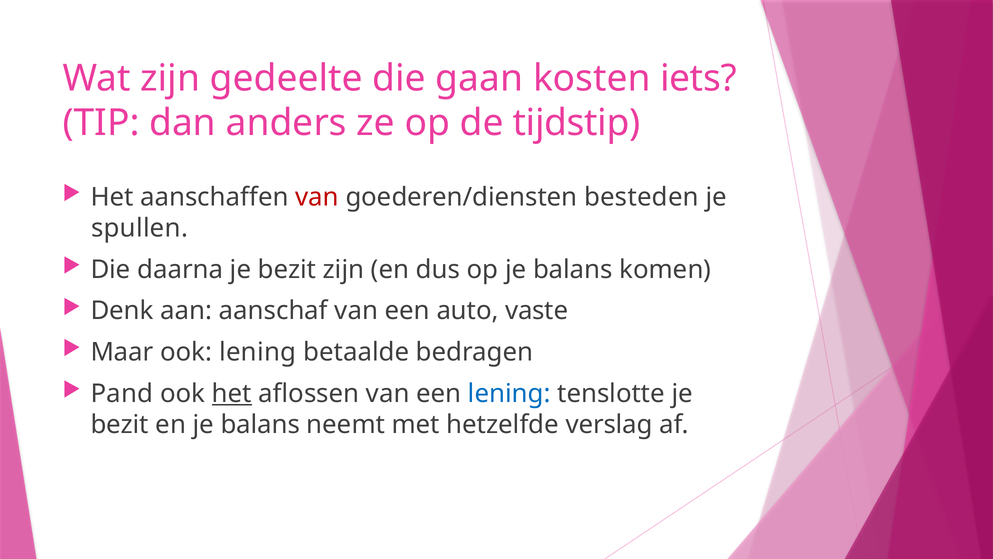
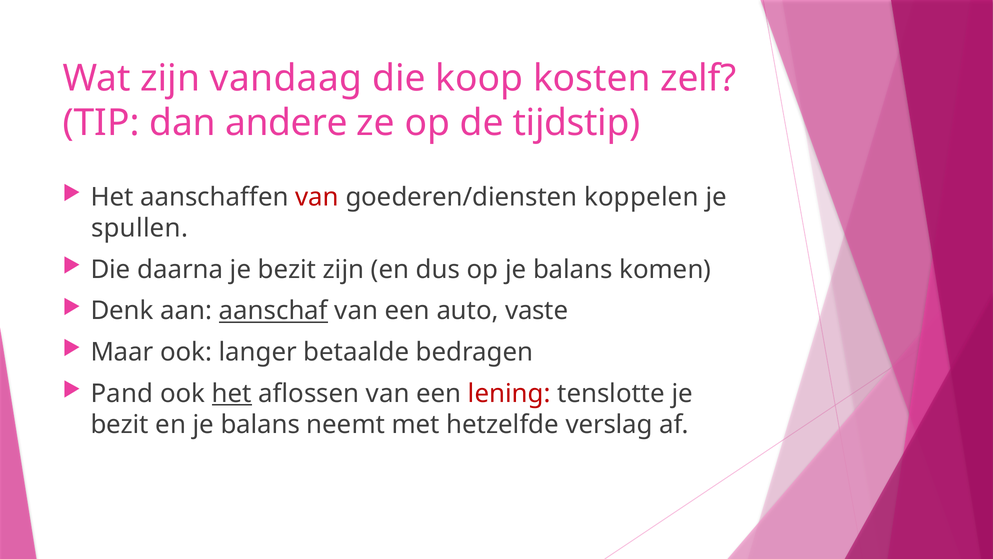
gedeelte: gedeelte -> vandaag
gaan: gaan -> koop
iets: iets -> zelf
anders: anders -> andere
besteden: besteden -> koppelen
aanschaf underline: none -> present
ook lening: lening -> langer
lening at (509, 393) colour: blue -> red
